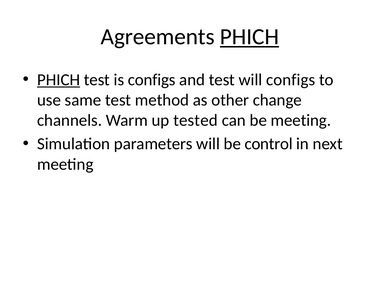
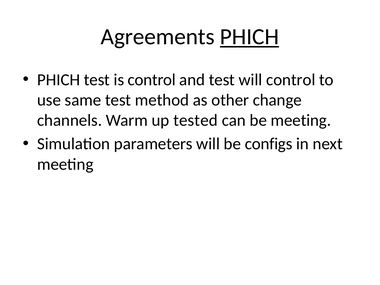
PHICH at (59, 80) underline: present -> none
is configs: configs -> control
will configs: configs -> control
control: control -> configs
